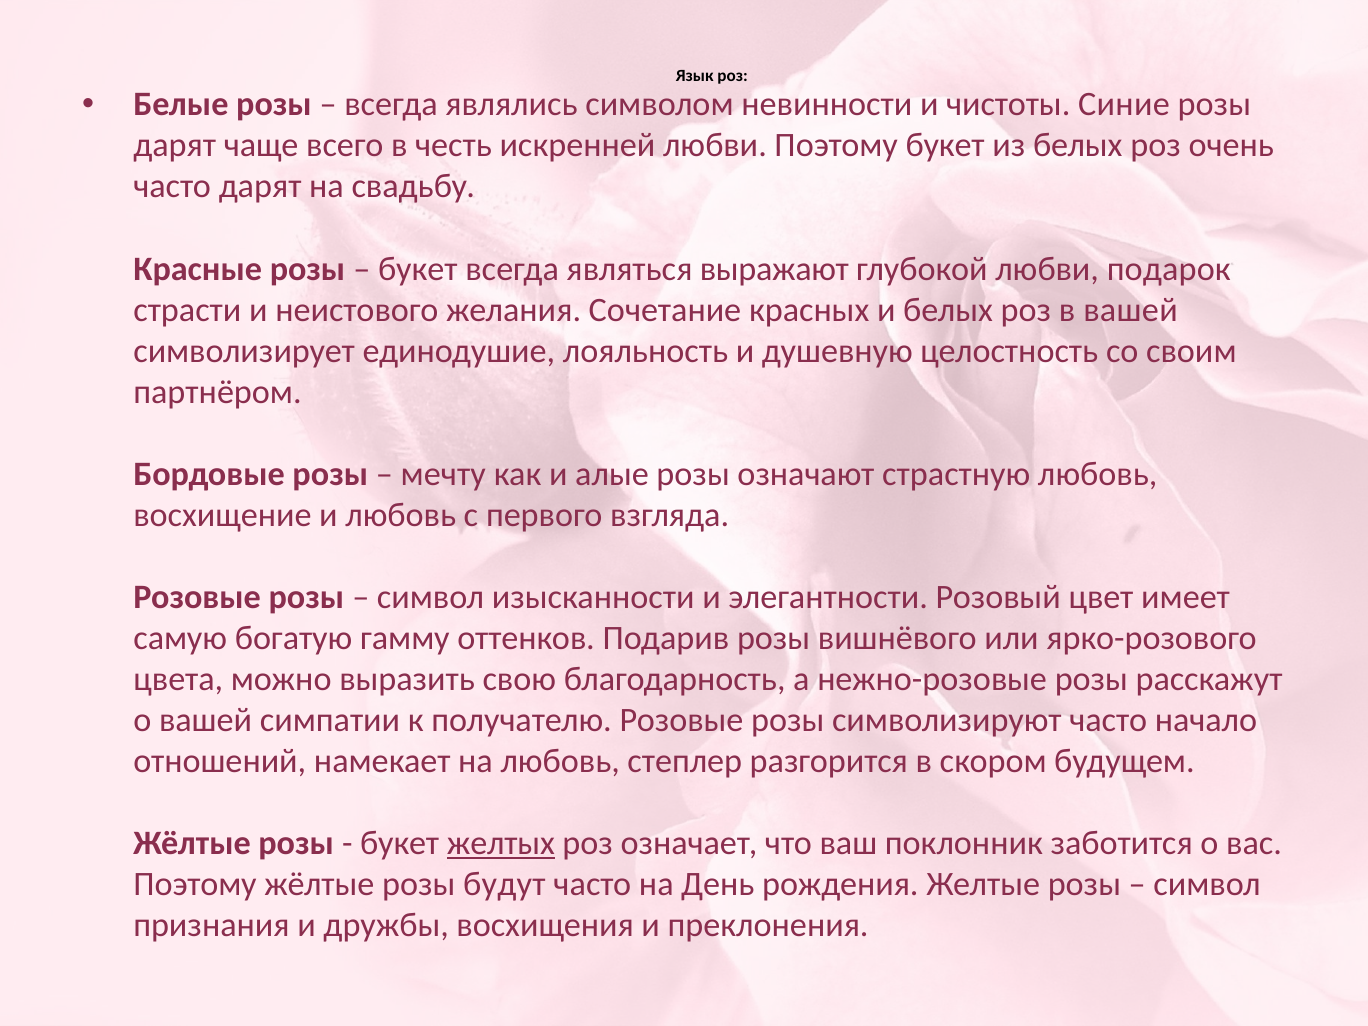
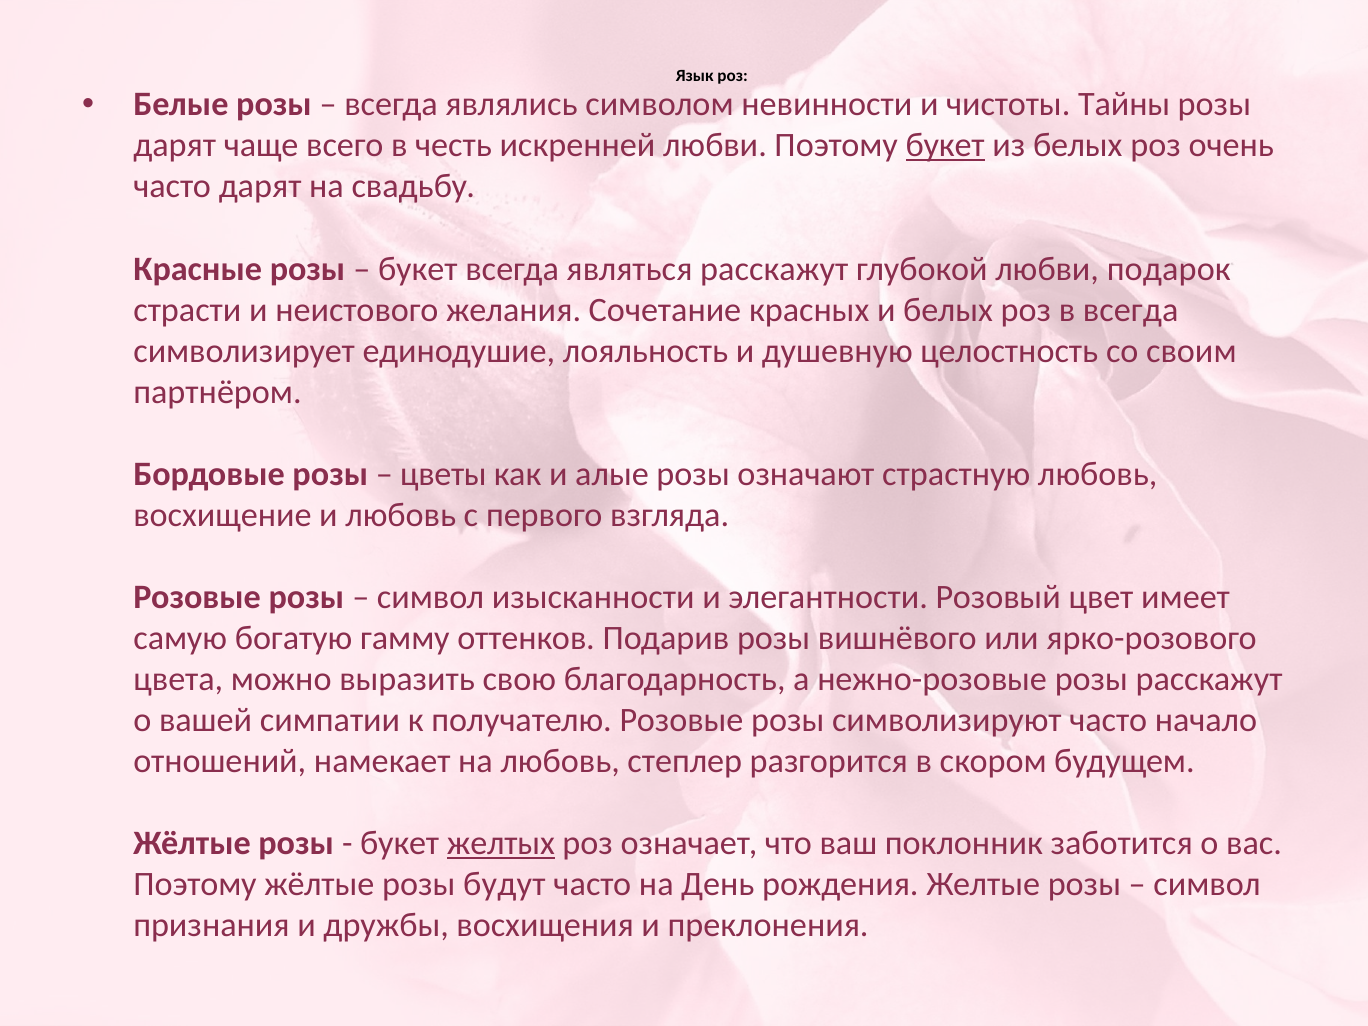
Синие: Синие -> Тайны
букет at (945, 146) underline: none -> present
являться выражают: выражают -> расскажут
в вашей: вашей -> всегда
мечту: мечту -> цветы
